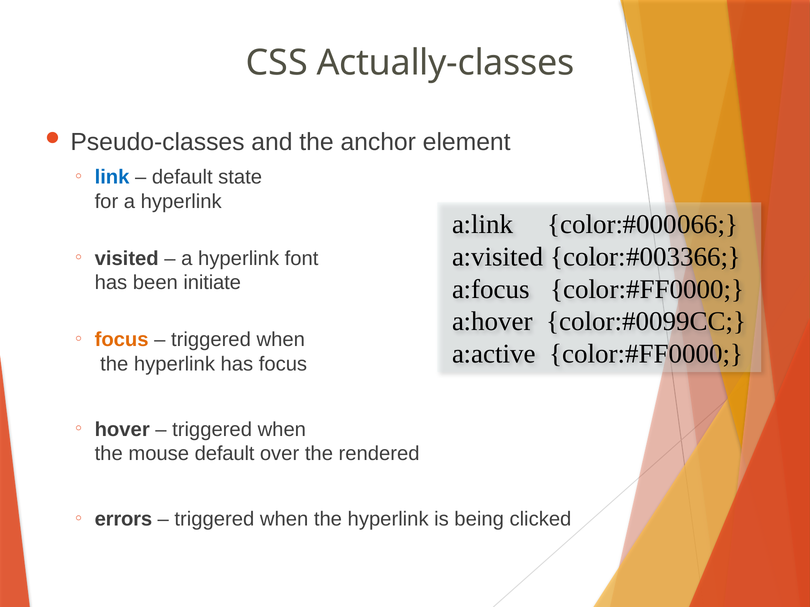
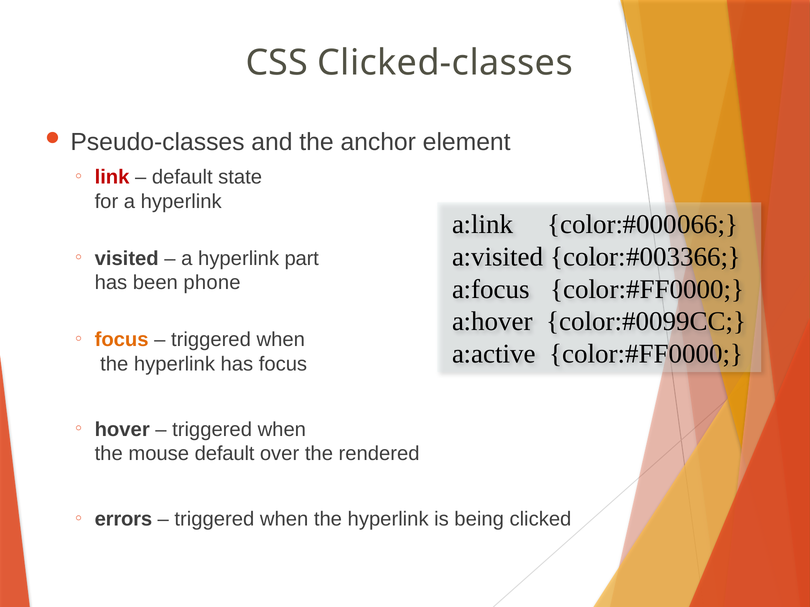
Actually-classes: Actually-classes -> Clicked-classes
link colour: blue -> red
font: font -> part
initiate: initiate -> phone
